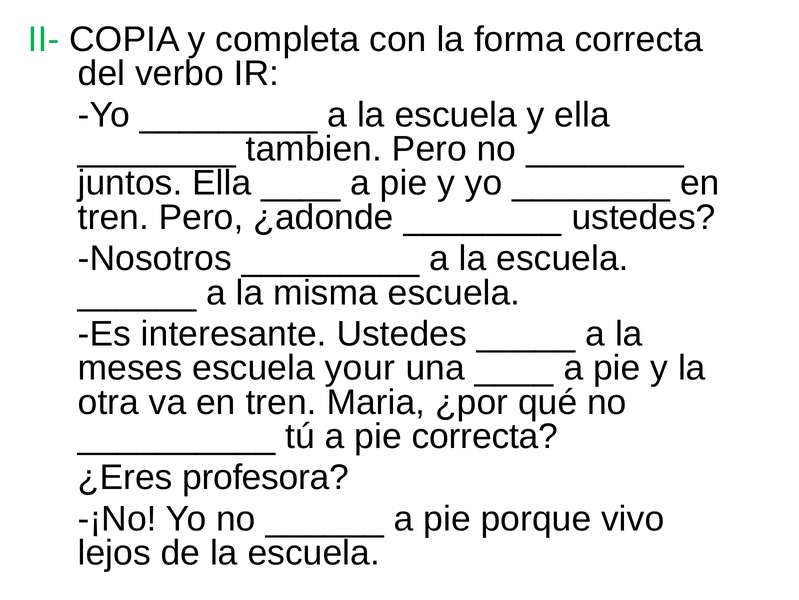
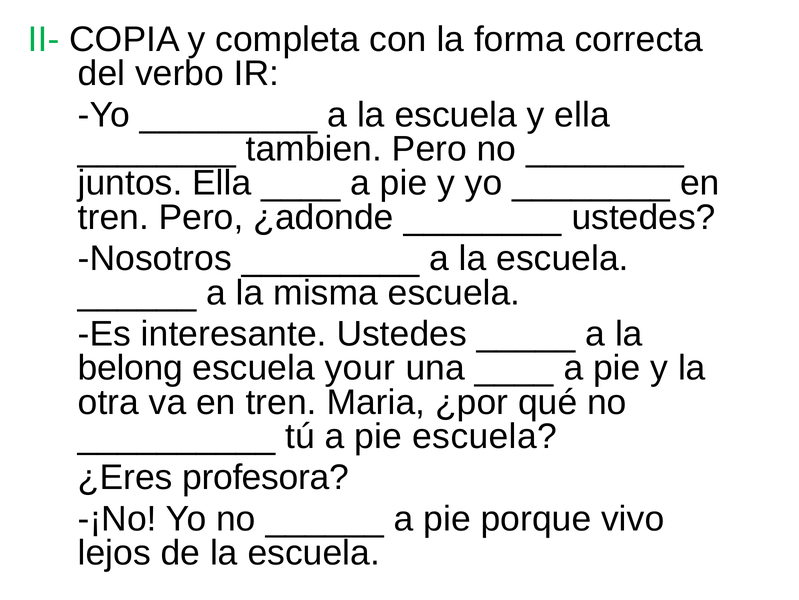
meses: meses -> belong
pie correcta: correcta -> escuela
